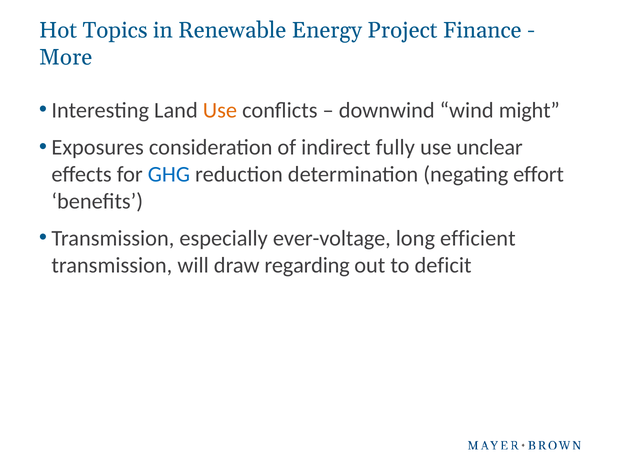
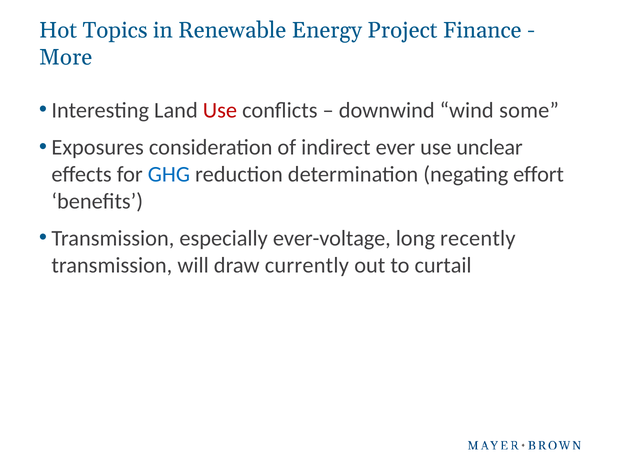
Use at (220, 110) colour: orange -> red
might: might -> some
fully: fully -> ever
efficient: efficient -> recently
regarding: regarding -> currently
deficit: deficit -> curtail
